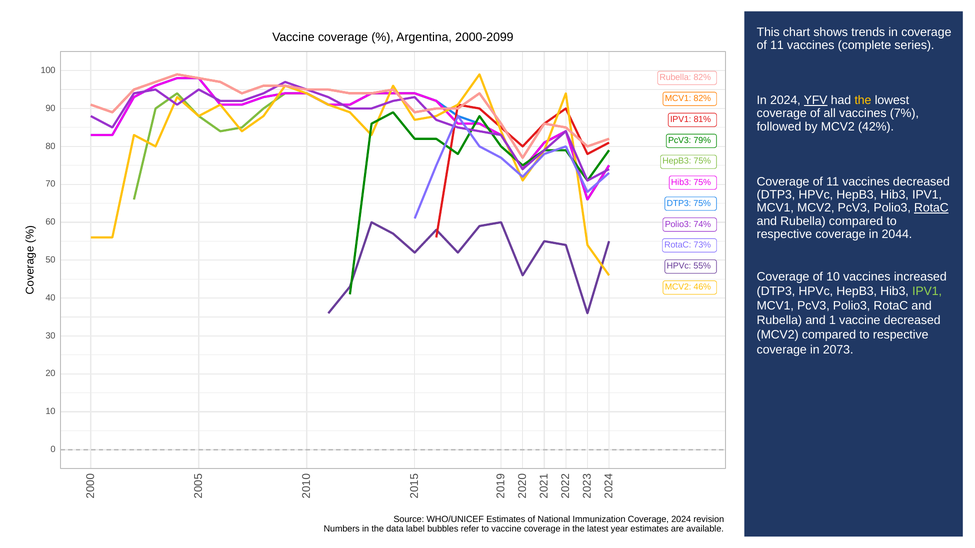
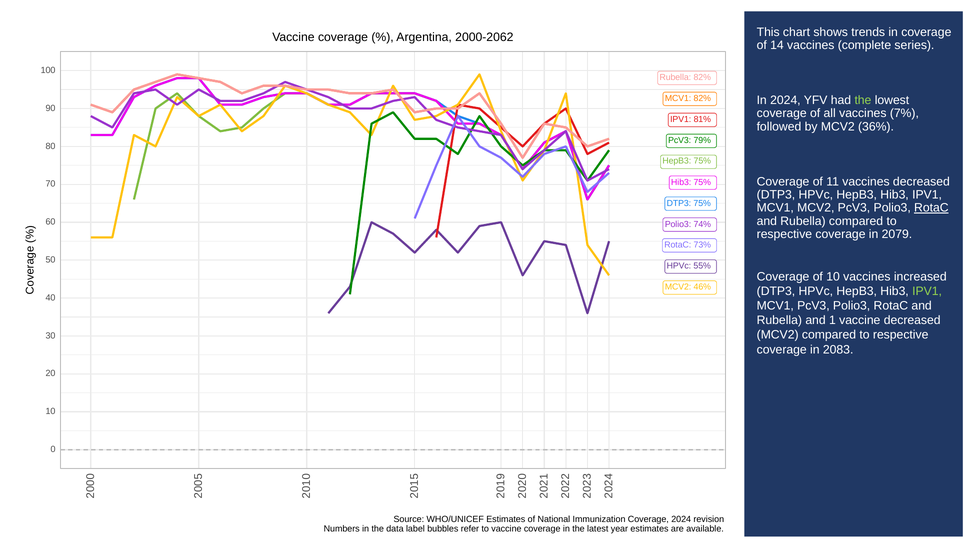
2000-2099: 2000-2099 -> 2000-2062
11 at (777, 45): 11 -> 14
YFV underline: present -> none
the at (863, 100) colour: yellow -> light green
42%: 42% -> 36%
2044: 2044 -> 2079
2073: 2073 -> 2083
